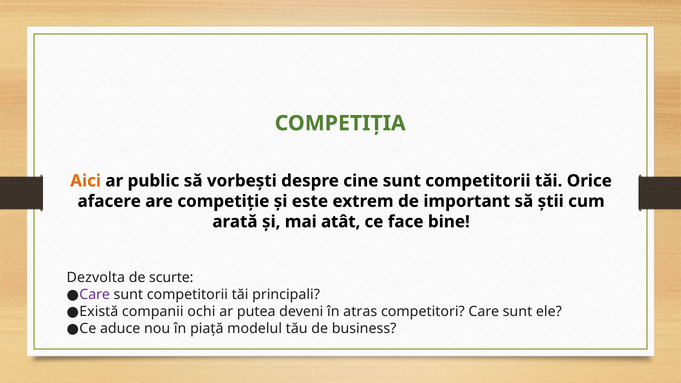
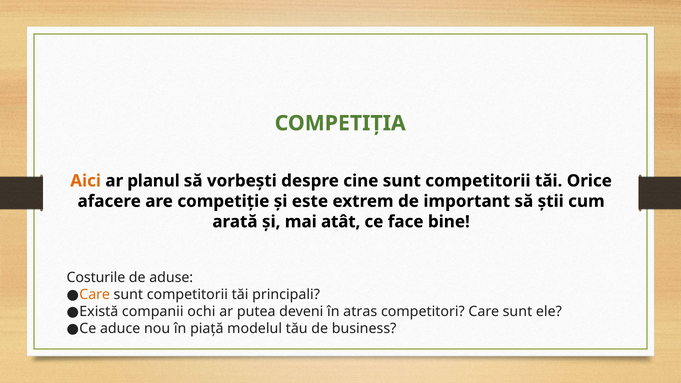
public: public -> planul
Dezvolta: Dezvolta -> Costurile
scurte: scurte -> aduse
Care at (95, 295) colour: purple -> orange
